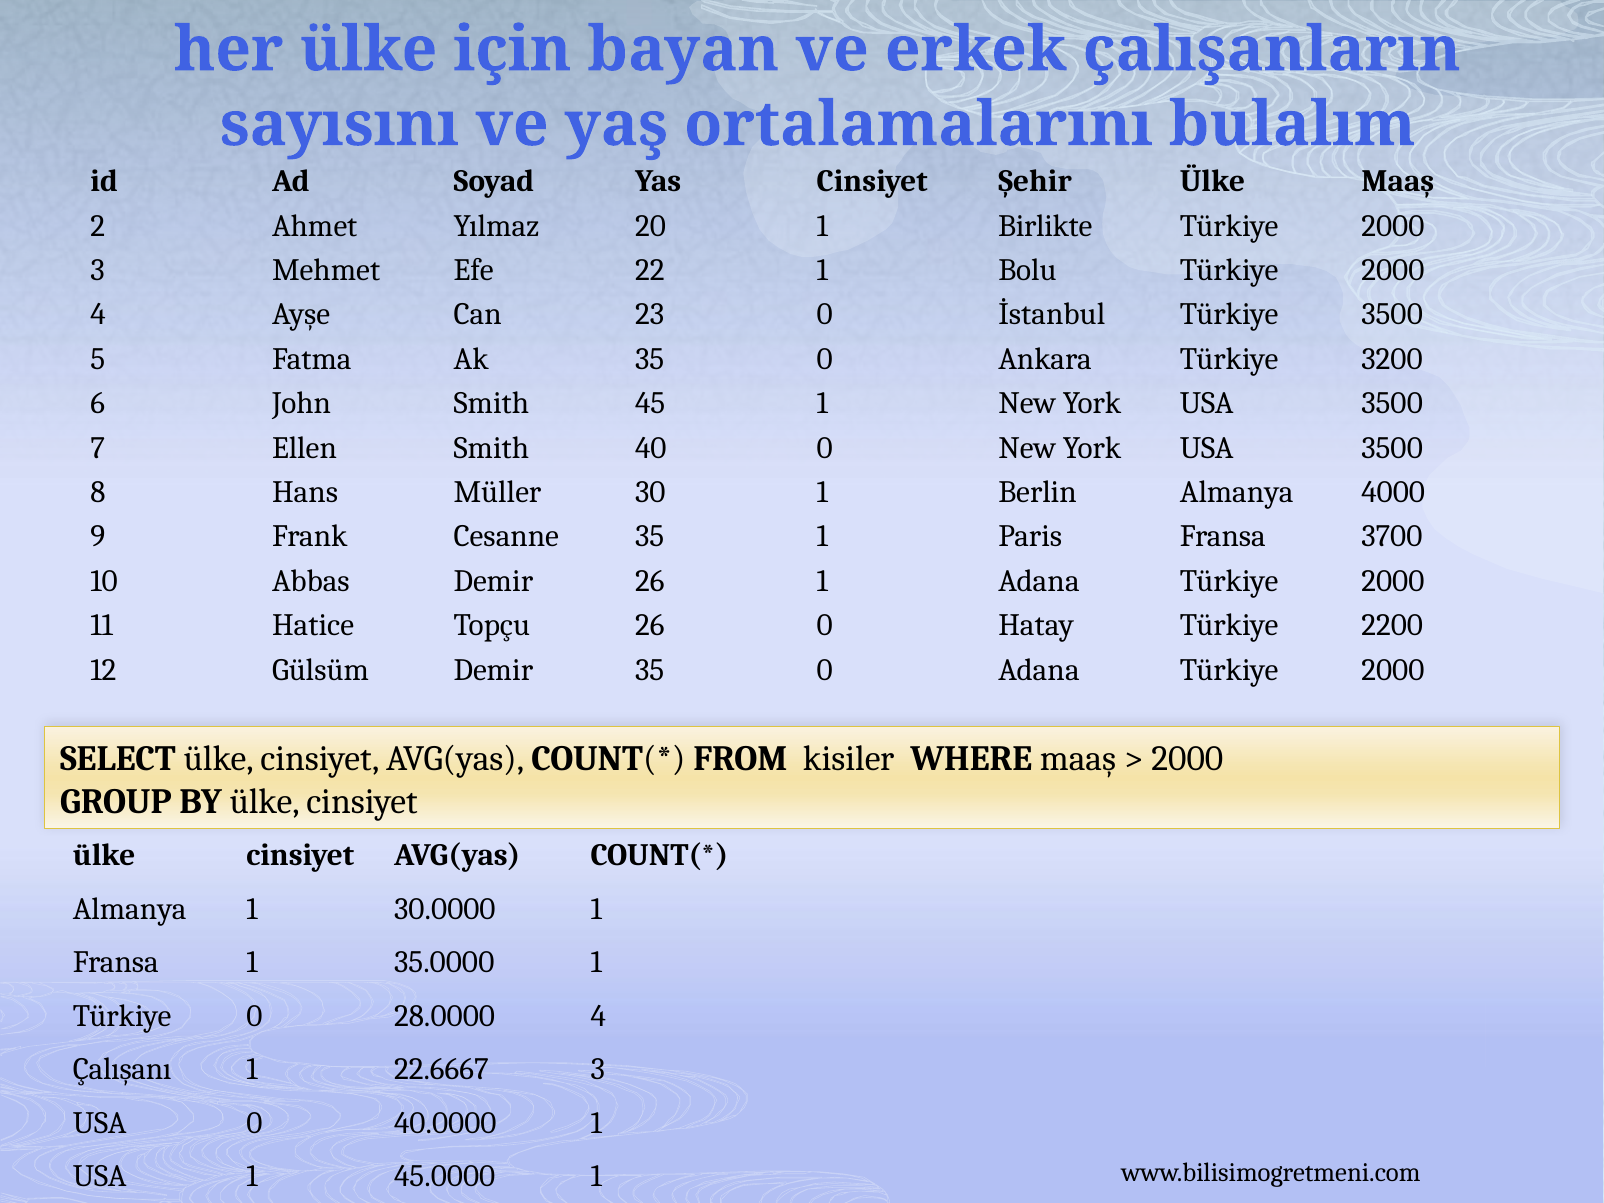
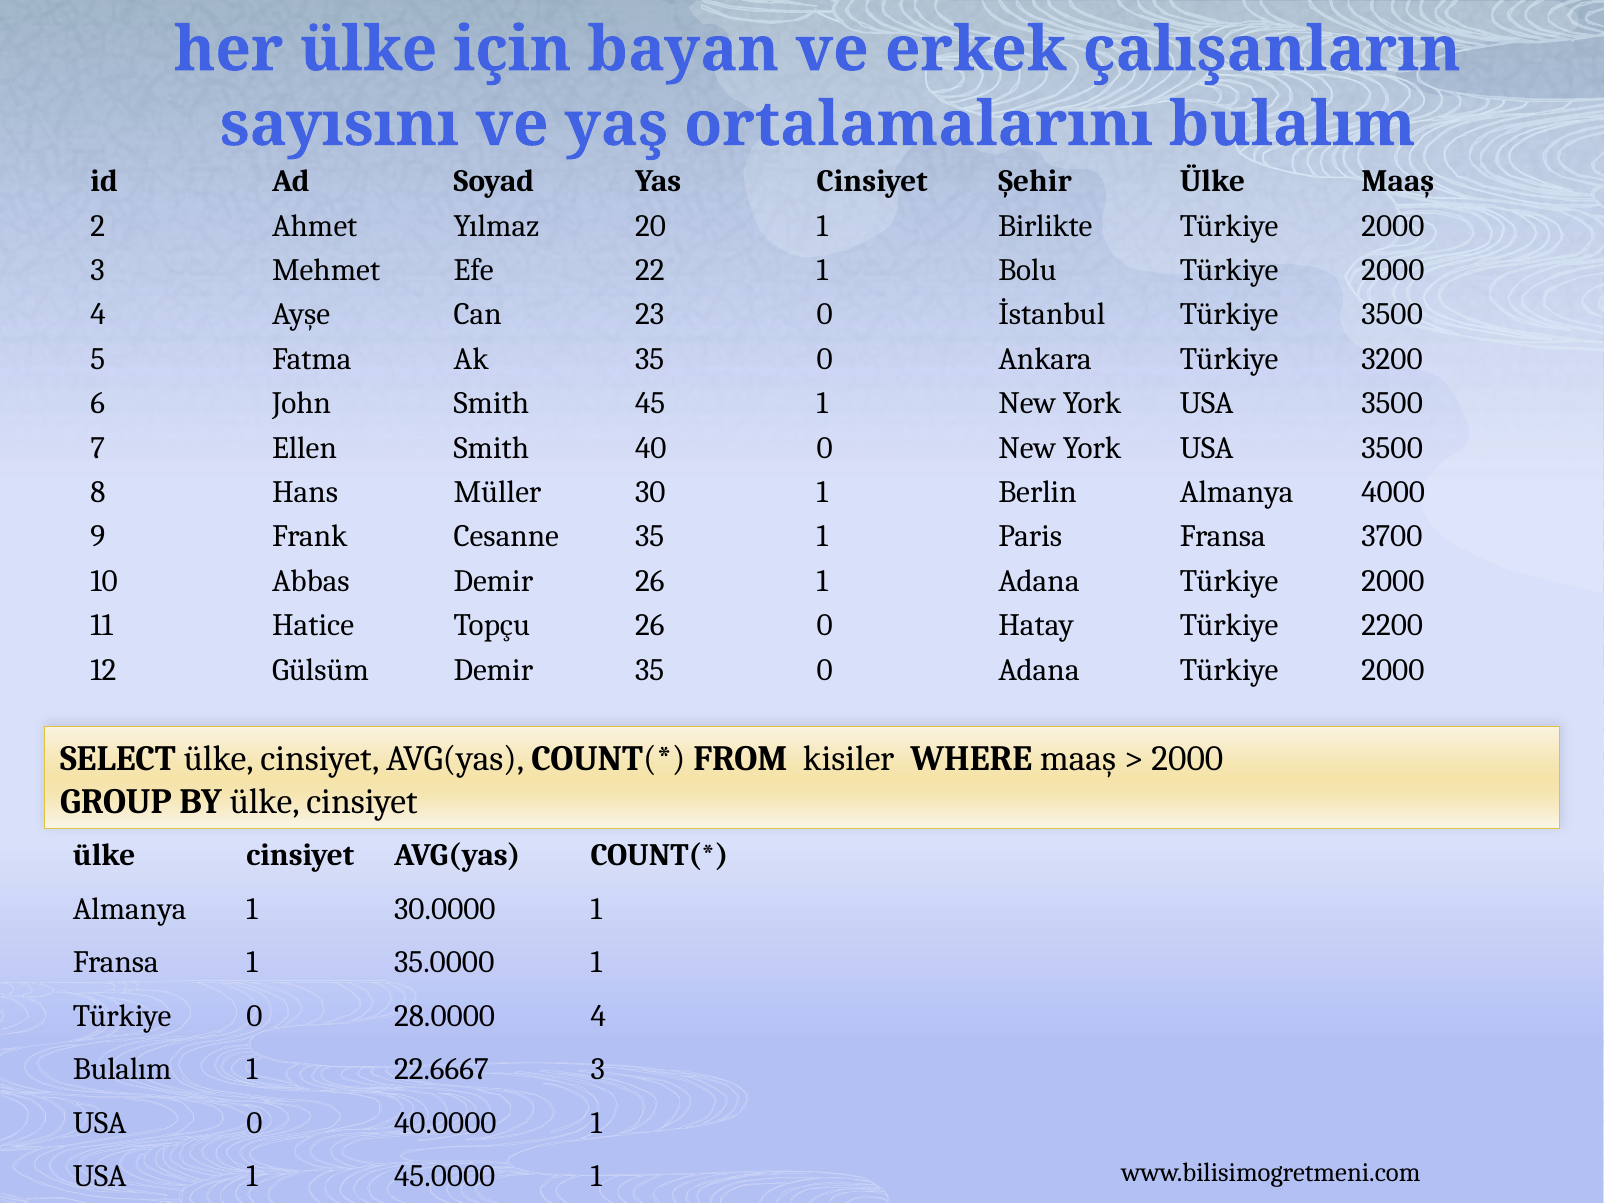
Çalışanı at (122, 1070): Çalışanı -> Bulalım
